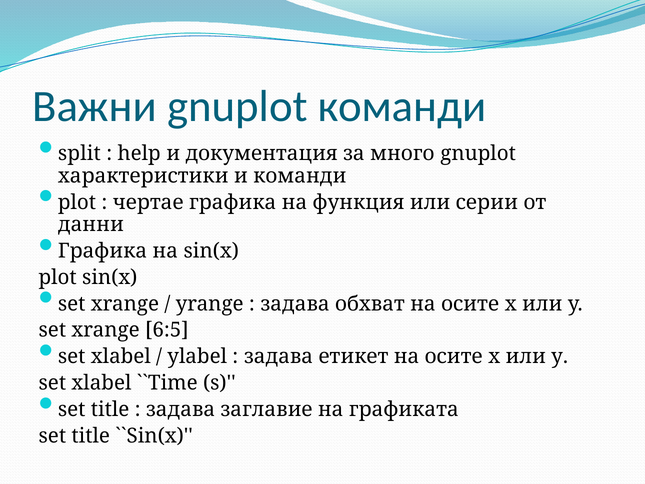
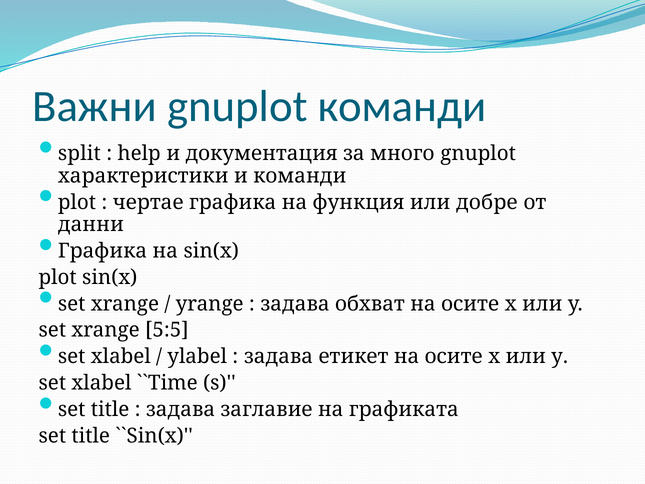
серии: серии -> добре
6:5: 6:5 -> 5:5
